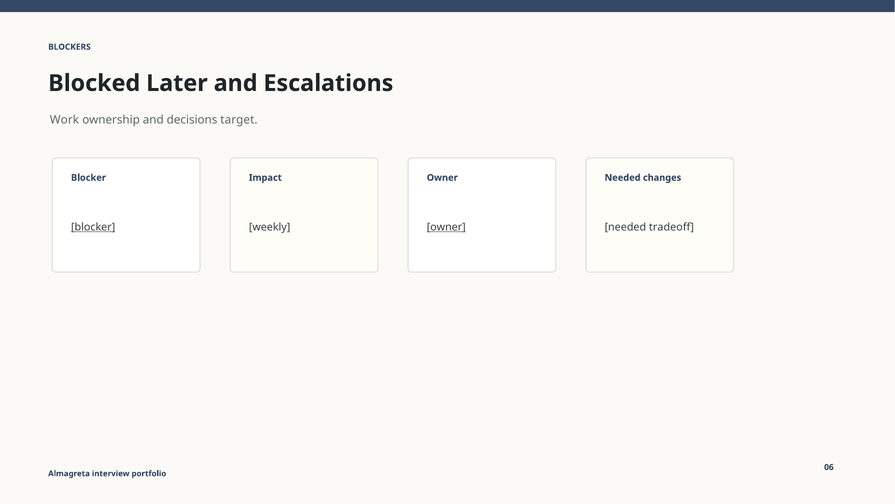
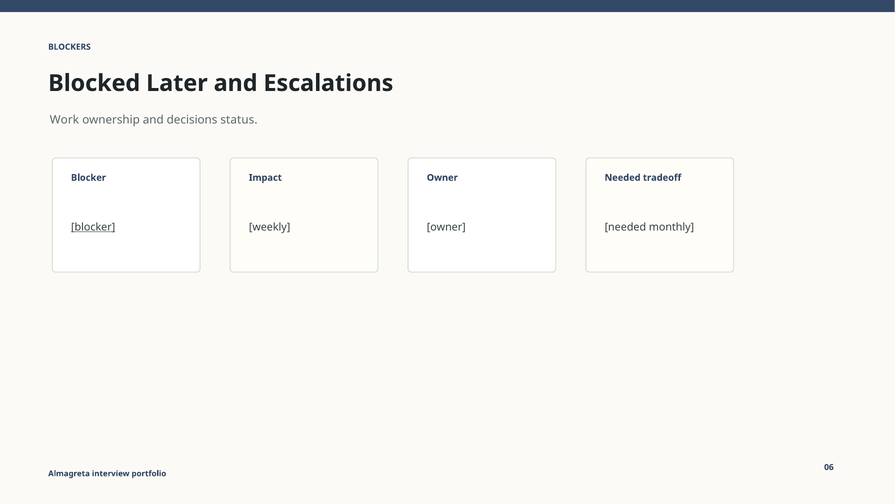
target: target -> status
changes: changes -> tradeoff
owner at (446, 227) underline: present -> none
tradeoff: tradeoff -> monthly
